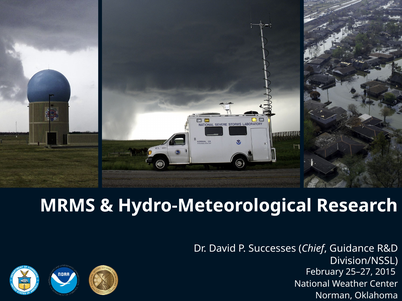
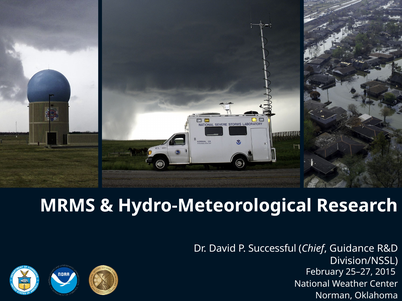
Successes: Successes -> Successful
